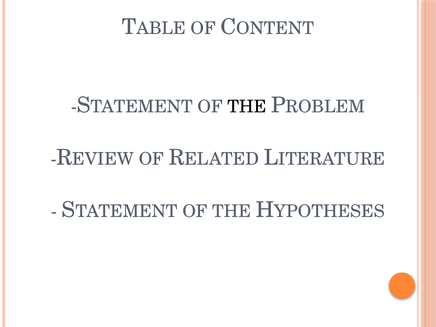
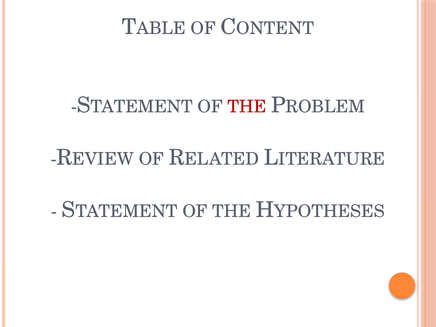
THE at (247, 107) colour: black -> red
